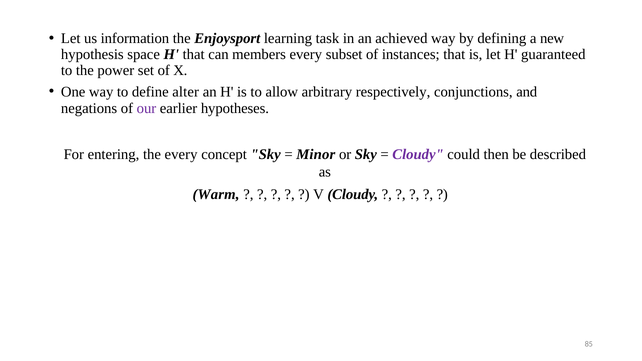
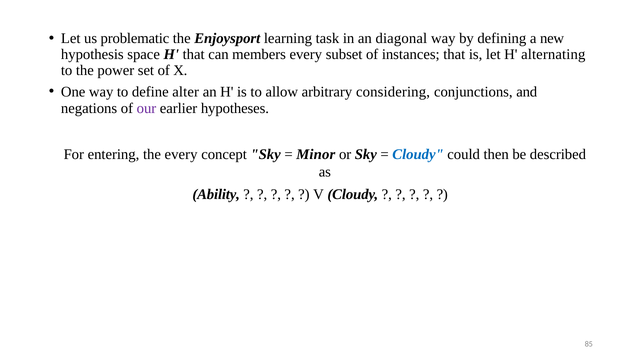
information: information -> problematic
achieved: achieved -> diagonal
guaranteed: guaranteed -> alternating
respectively: respectively -> considering
Cloudy at (418, 154) colour: purple -> blue
Warm: Warm -> Ability
